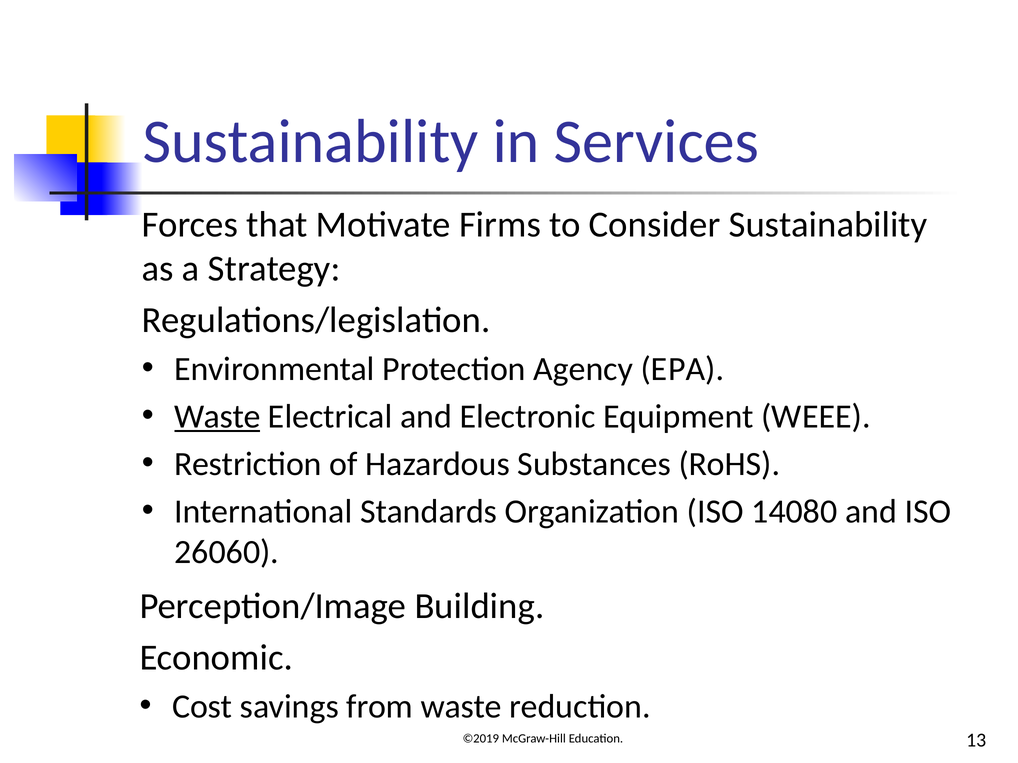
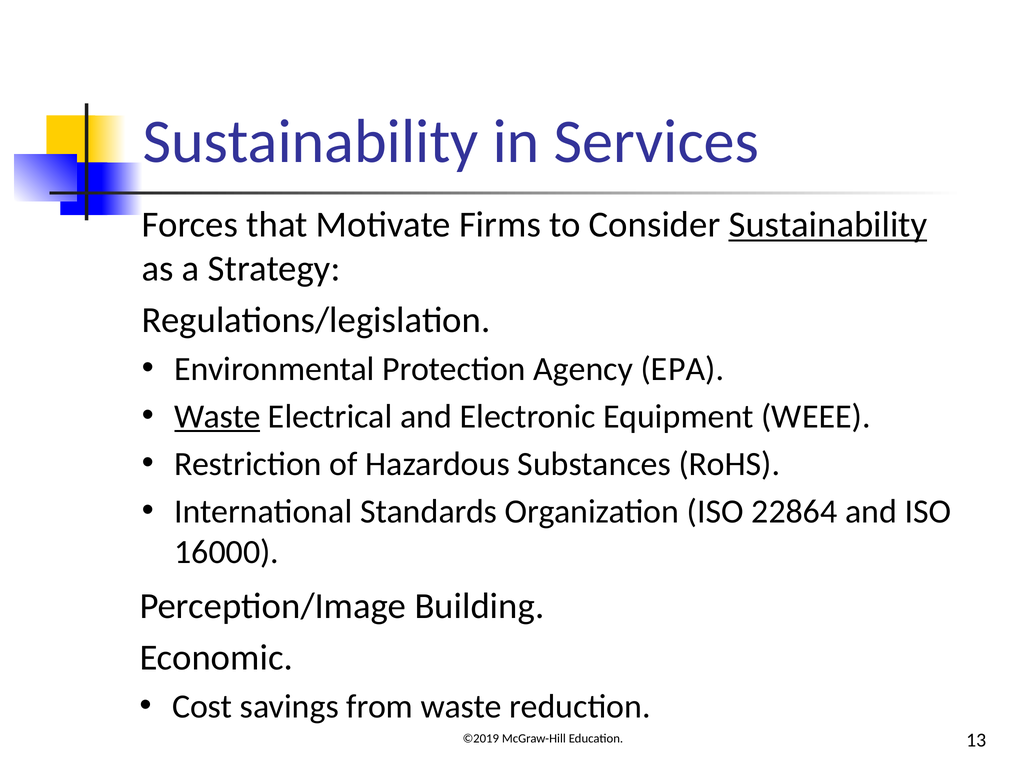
Sustainability at (828, 225) underline: none -> present
14080: 14080 -> 22864
26060: 26060 -> 16000
